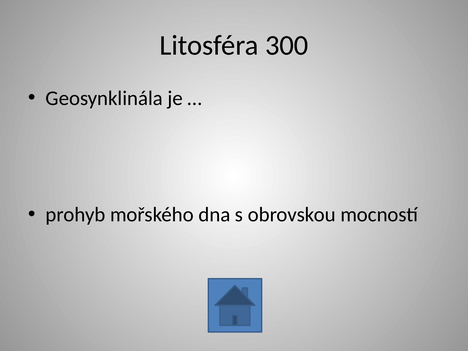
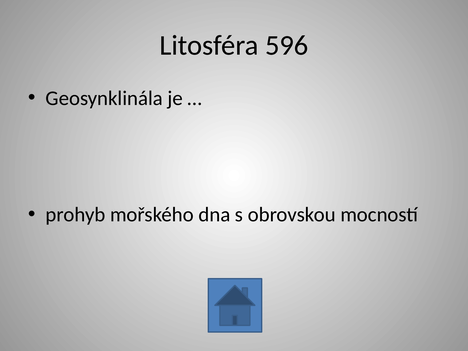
300: 300 -> 596
